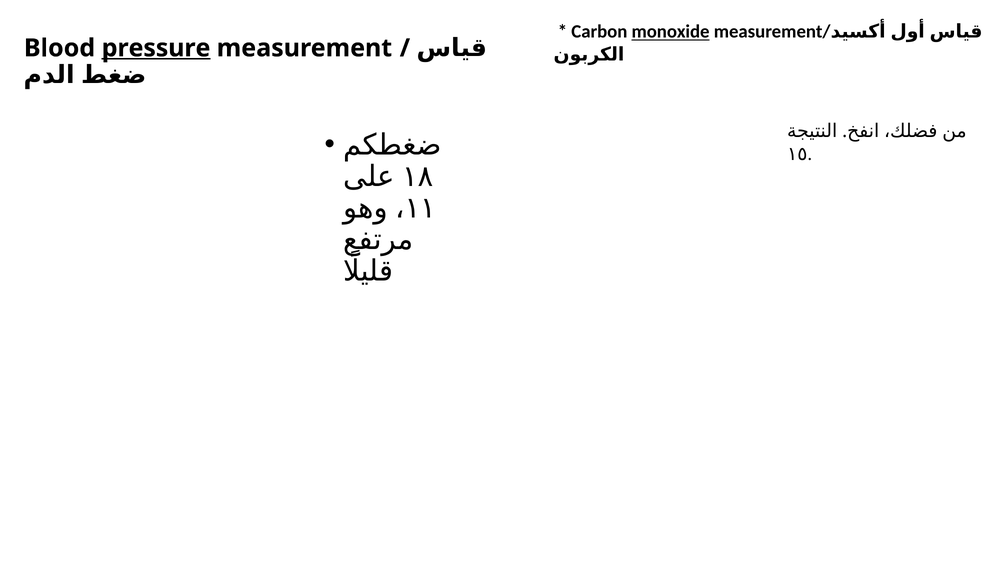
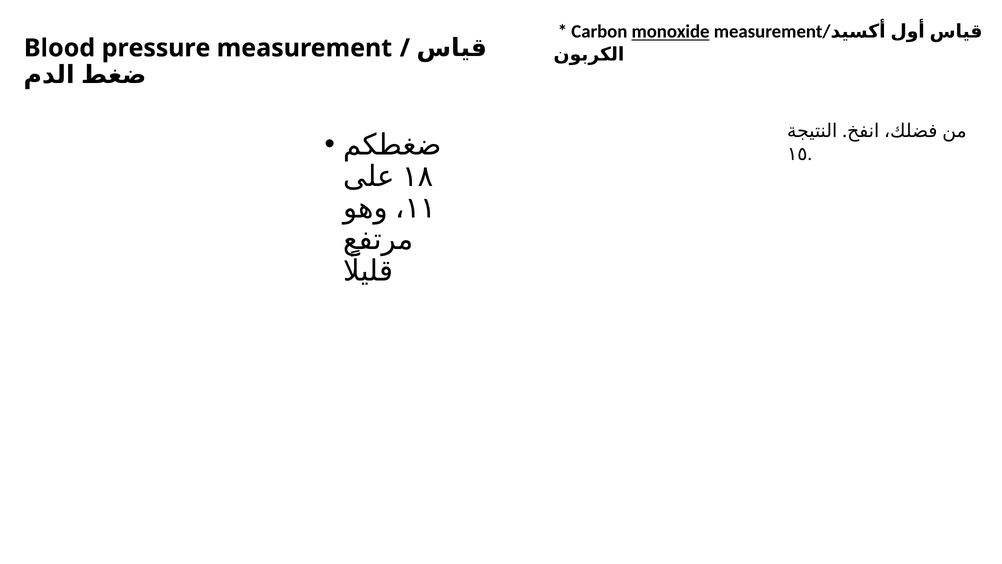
pressure underline: present -> none
